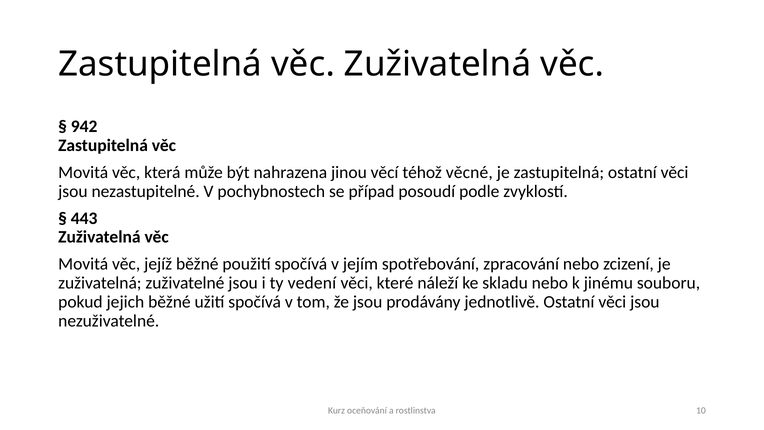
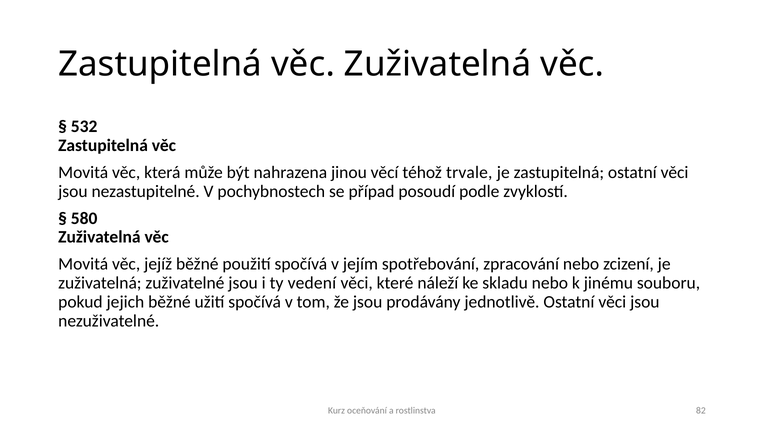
942: 942 -> 532
věcné: věcné -> trvale
443: 443 -> 580
10: 10 -> 82
